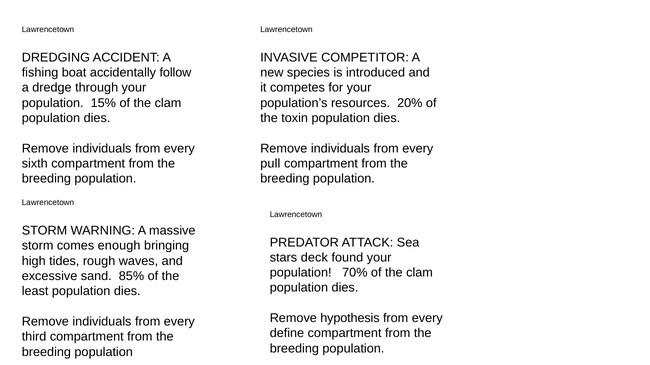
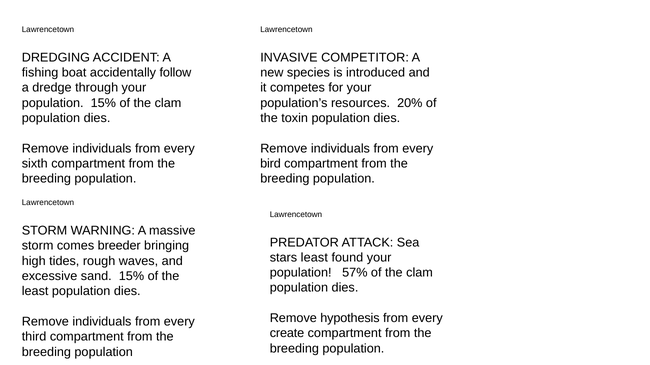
pull: pull -> bird
enough: enough -> breeder
stars deck: deck -> least
70%: 70% -> 57%
sand 85%: 85% -> 15%
define: define -> create
